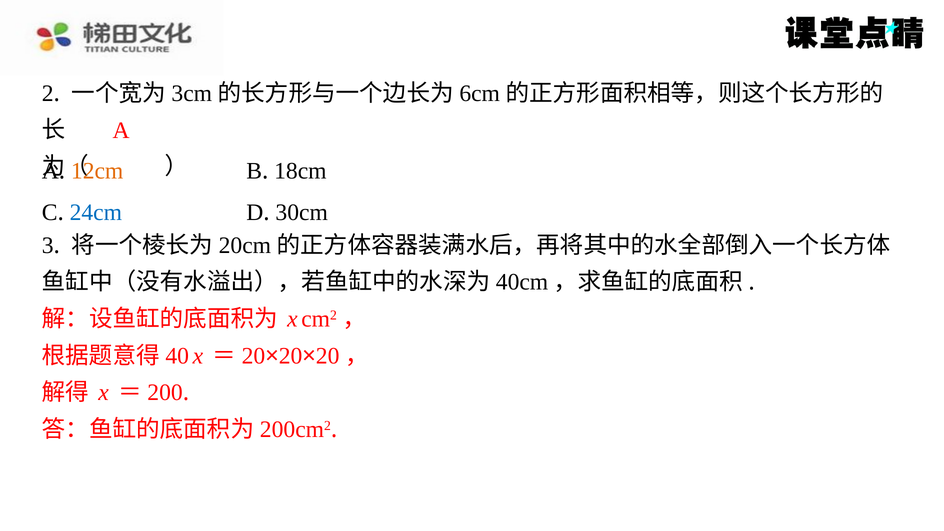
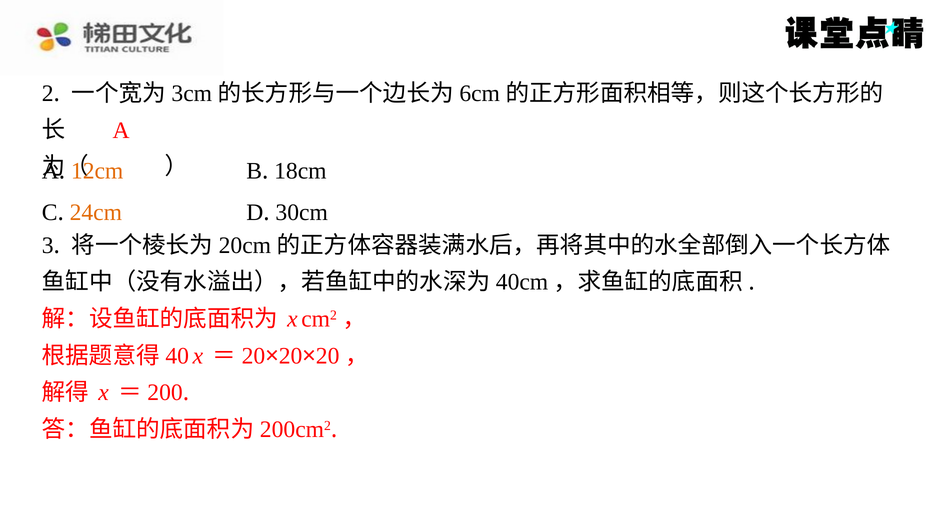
24cm colour: blue -> orange
